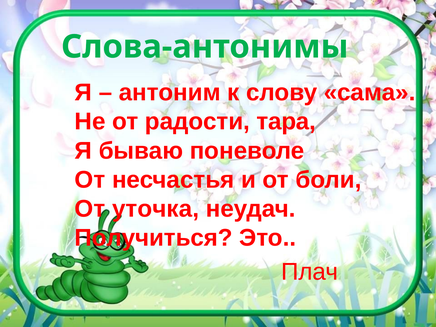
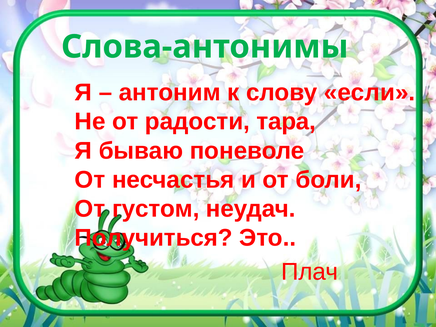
сама: сама -> если
уточка: уточка -> густом
